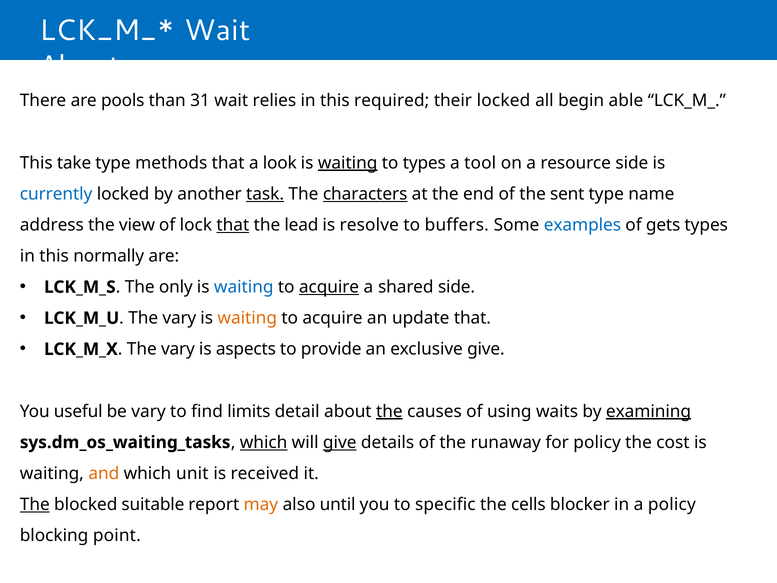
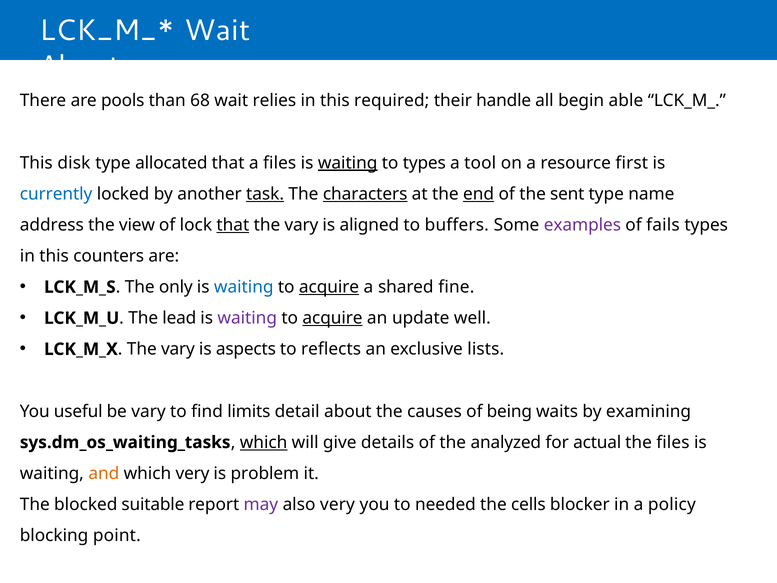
31: 31 -> 68
their locked: locked -> handle
take: take -> disk
methods: methods -> allocated
a look: look -> files
resource side: side -> first
end underline: none -> present
lead at (301, 225): lead -> vary
resolve: resolve -> aligned
examples colour: blue -> purple
gets: gets -> fails
normally: normally -> counters
shared side: side -> fine
LCK_M_U The vary: vary -> lead
waiting at (247, 318) colour: orange -> purple
acquire at (333, 318) underline: none -> present
update that: that -> well
provide: provide -> reflects
exclusive give: give -> lists
the at (389, 411) underline: present -> none
using: using -> being
examining underline: present -> none
give at (340, 442) underline: present -> none
runaway: runaway -> analyzed
for policy: policy -> actual
the cost: cost -> files
which unit: unit -> very
received: received -> problem
The at (35, 504) underline: present -> none
may colour: orange -> purple
also until: until -> very
specific: specific -> needed
